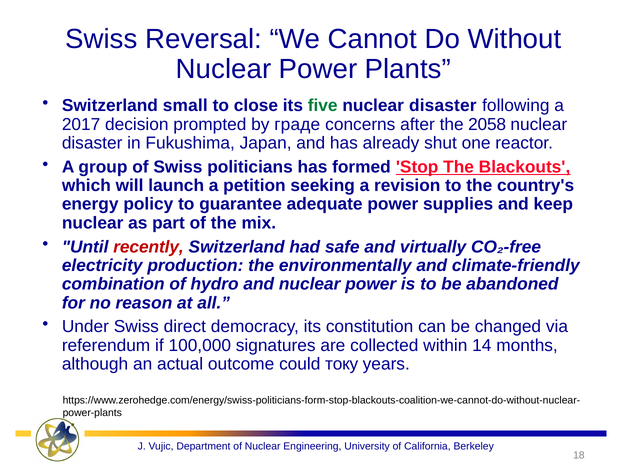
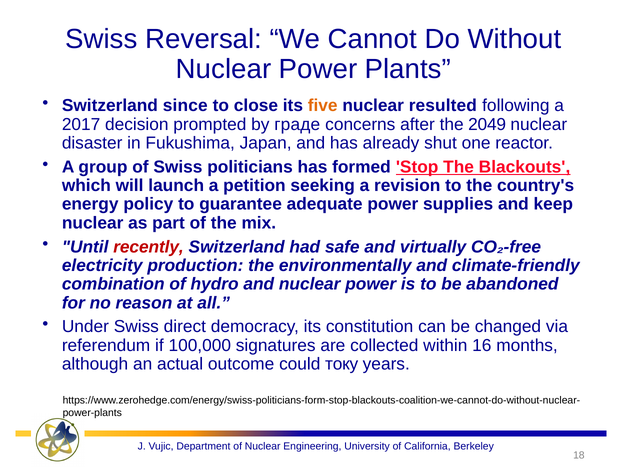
small: small -> since
five colour: green -> orange
disaster at (443, 106): disaster -> resulted
2058: 2058 -> 2049
14: 14 -> 16
